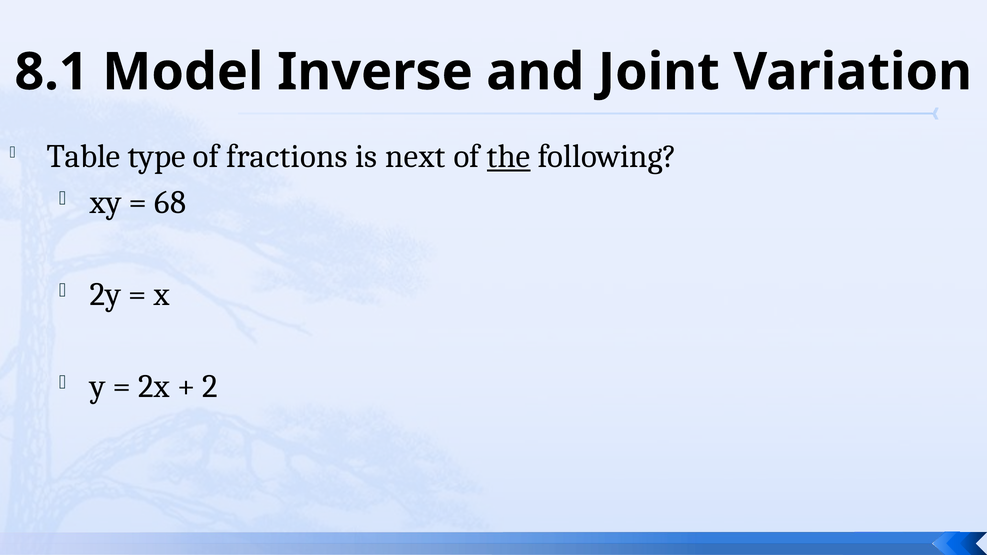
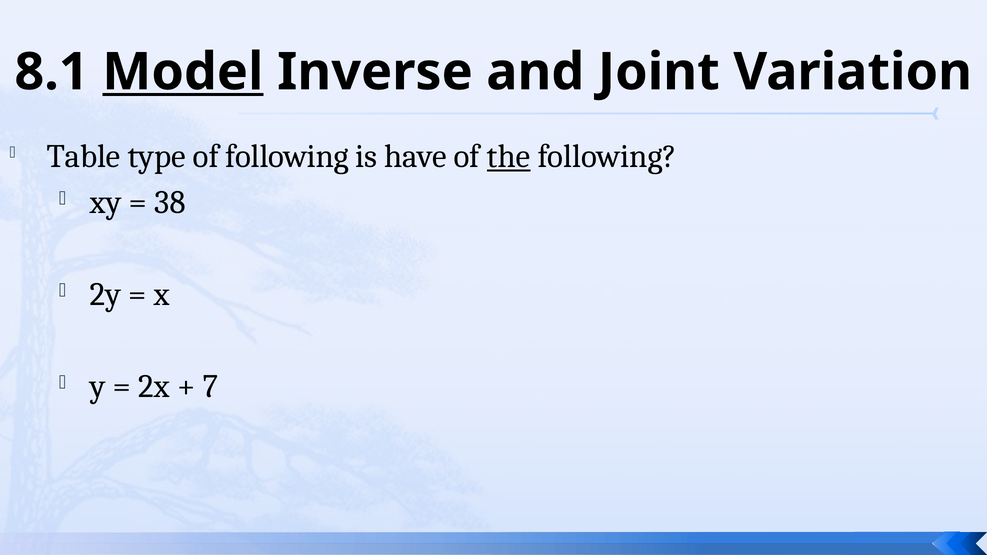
Model underline: none -> present
of fractions: fractions -> following
next: next -> have
68: 68 -> 38
2: 2 -> 7
